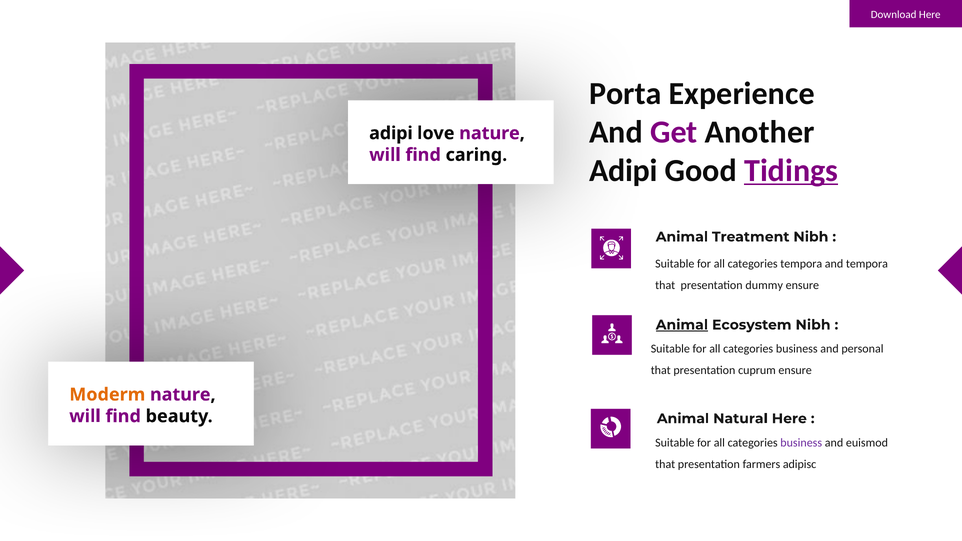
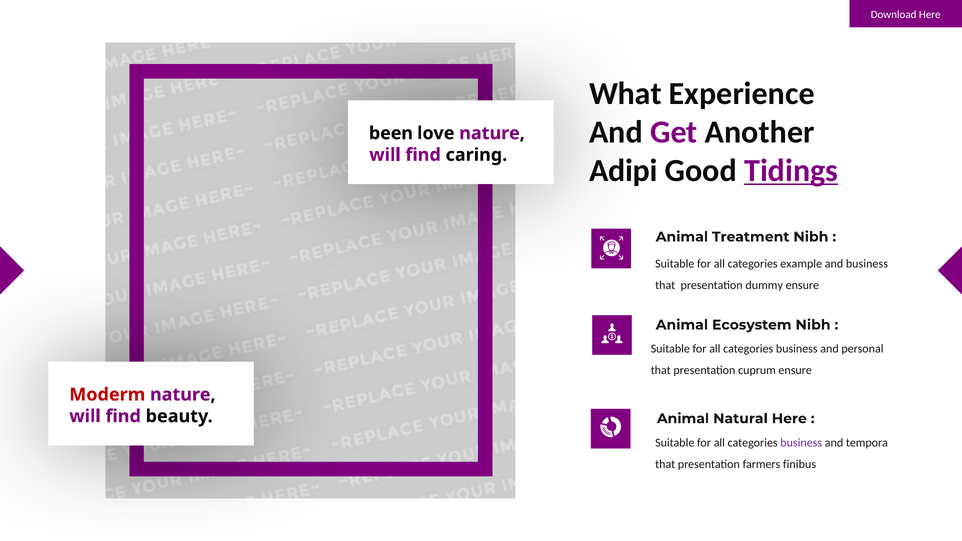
Porta: Porta -> What
adipi at (391, 133): adipi -> been
categories tempora: tempora -> example
and tempora: tempora -> business
Animal at (682, 325) underline: present -> none
Moderm colour: orange -> red
euismod: euismod -> tempora
adipisc: adipisc -> finibus
